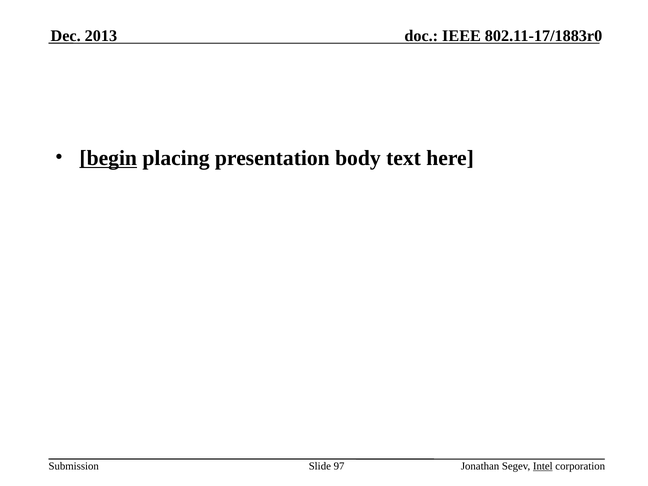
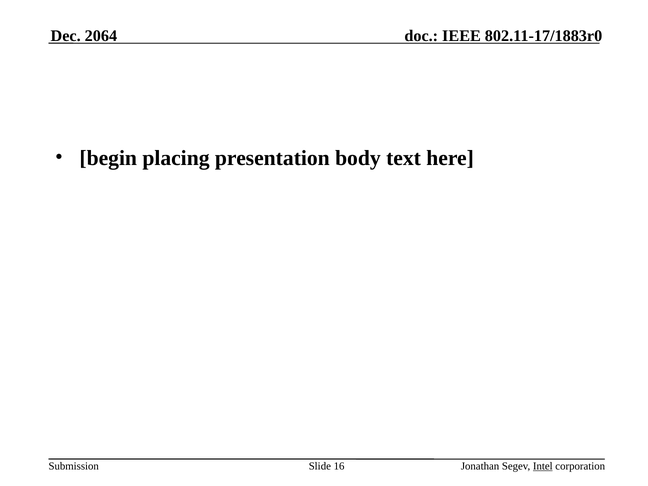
2013: 2013 -> 2064
begin underline: present -> none
97: 97 -> 16
